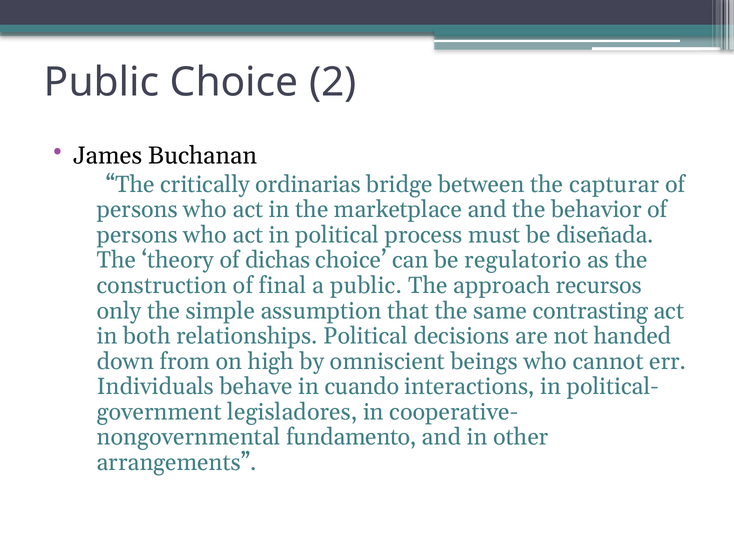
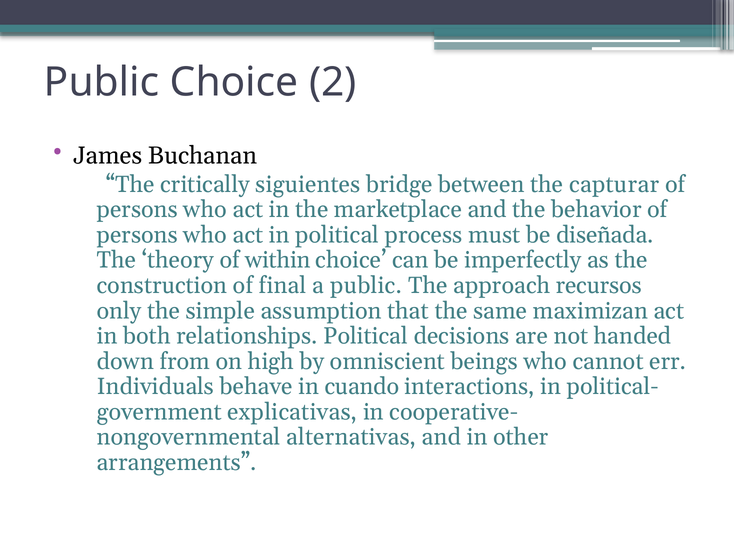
ordinarias: ordinarias -> siguientes
dichas: dichas -> within
regulatorio: regulatorio -> imperfectly
contrasting: contrasting -> maximizan
legisladores: legisladores -> explicativas
fundamento: fundamento -> alternativas
